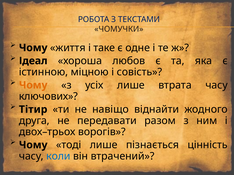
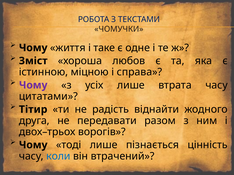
Ідеал: Ідеал -> Зміст
совість: совість -> справа
Чому at (33, 85) colour: orange -> purple
ключових: ключових -> цитатами
навіщо: навіщо -> радість
